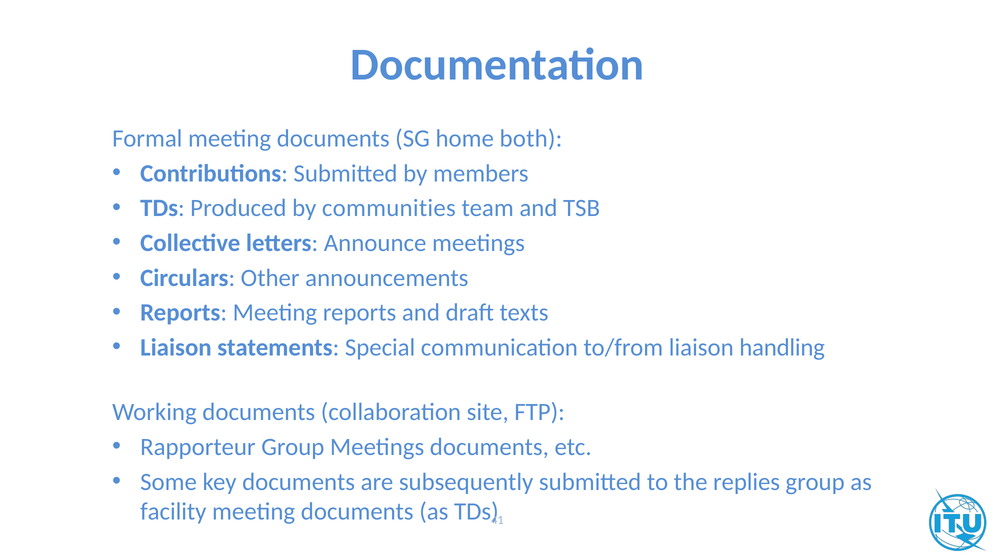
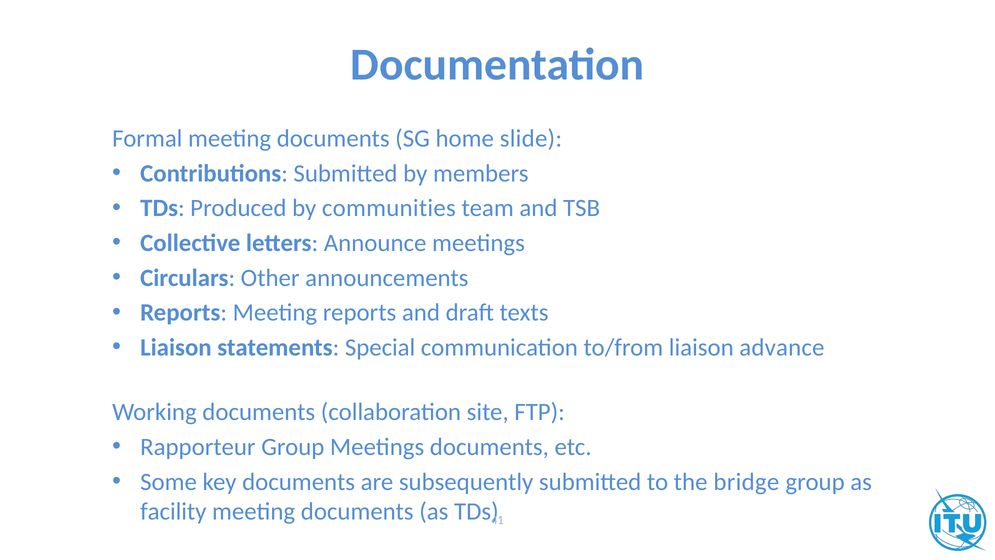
both: both -> slide
handling: handling -> advance
replies: replies -> bridge
